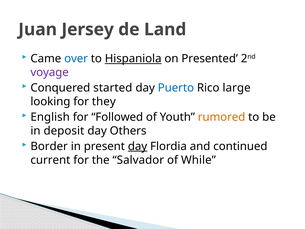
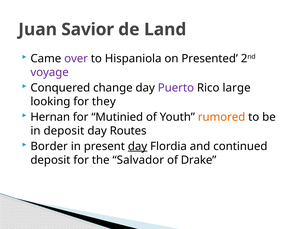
Jersey: Jersey -> Savior
over colour: blue -> purple
Hispaniola underline: present -> none
started: started -> change
Puerto colour: blue -> purple
English: English -> Hernan
Followed: Followed -> Mutinied
Others: Others -> Routes
current at (50, 160): current -> deposit
While: While -> Drake
